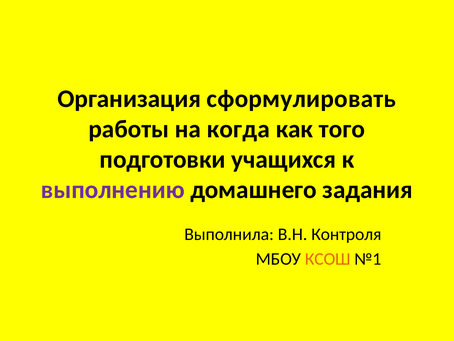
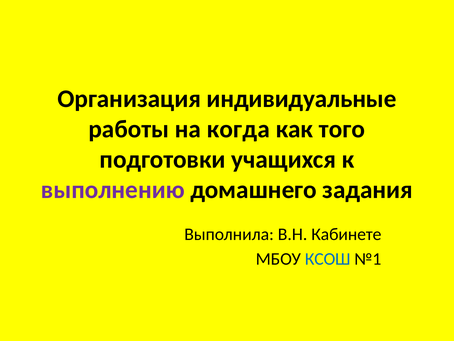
сформулировать: сформулировать -> индивидуальные
Контроля: Контроля -> Кабинете
КСОШ colour: orange -> blue
